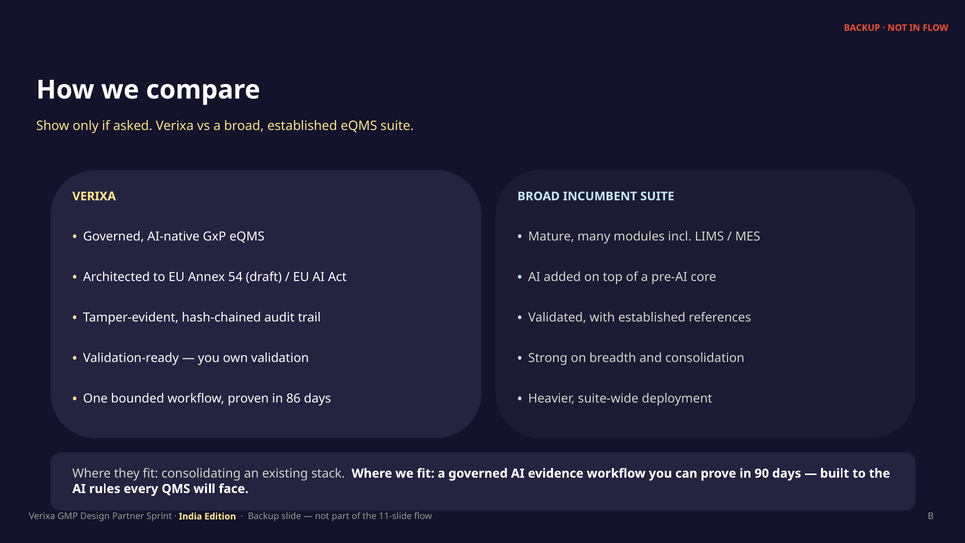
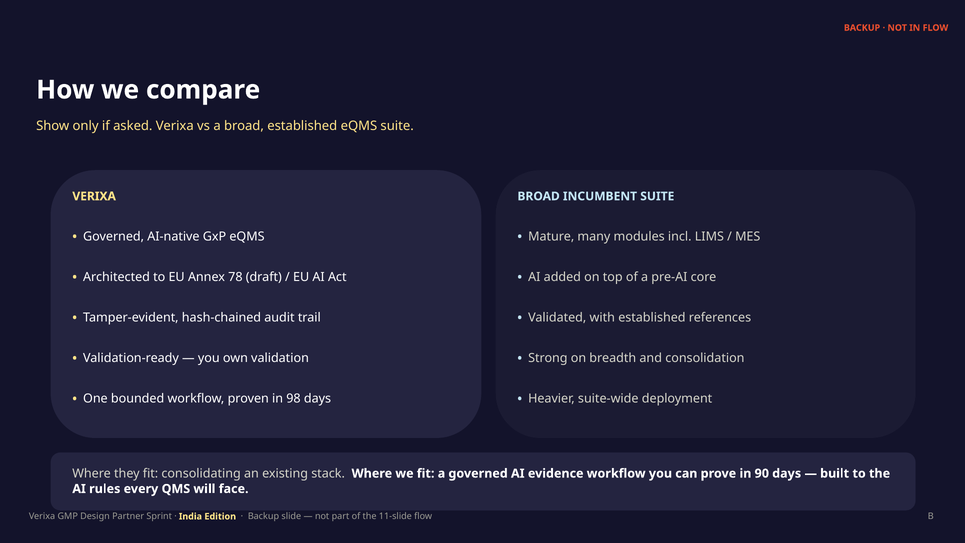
54: 54 -> 78
86: 86 -> 98
